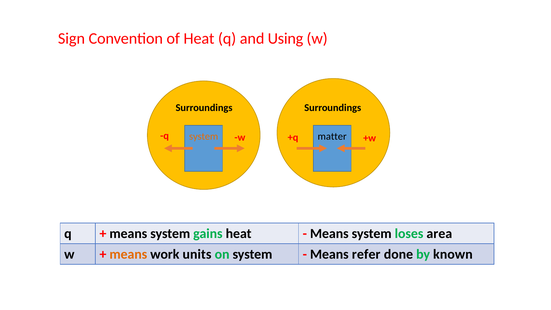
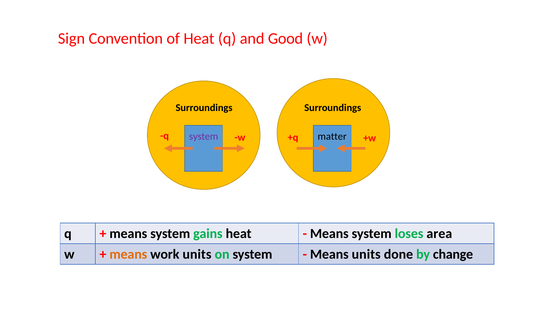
Using: Using -> Good
system at (204, 136) colour: orange -> purple
Means refer: refer -> units
known: known -> change
